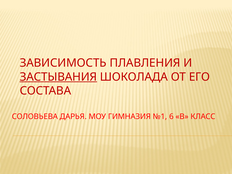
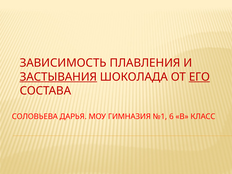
ЕГО underline: none -> present
